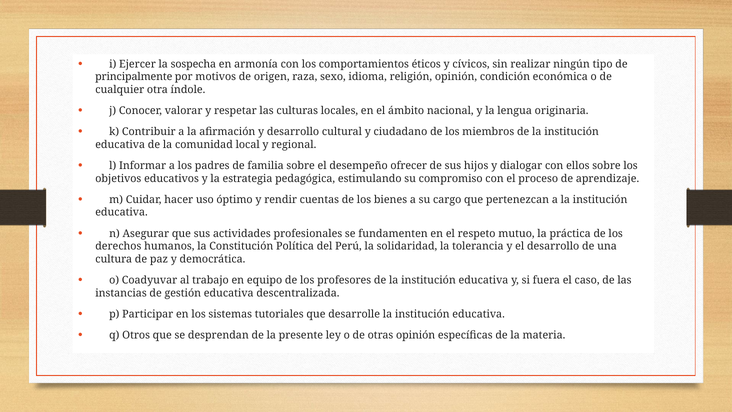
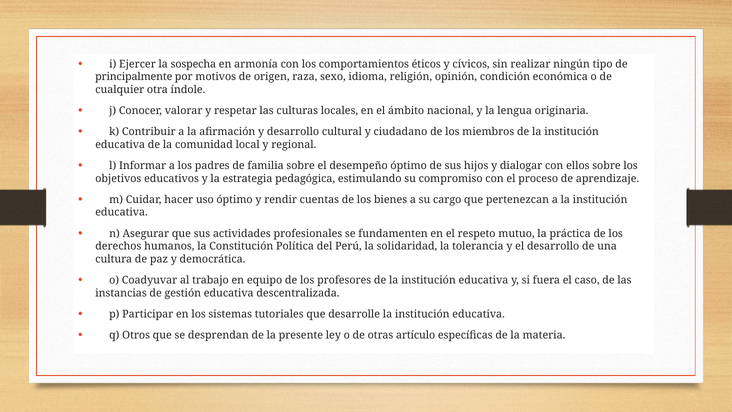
desempeño ofrecer: ofrecer -> óptimo
otras opinión: opinión -> artículo
